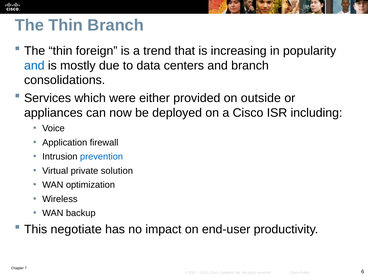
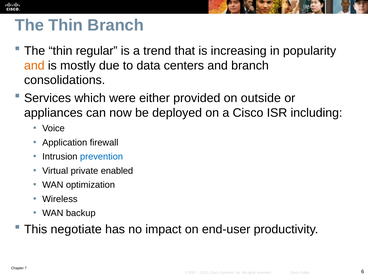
foreign: foreign -> regular
and at (34, 65) colour: blue -> orange
solution: solution -> enabled
